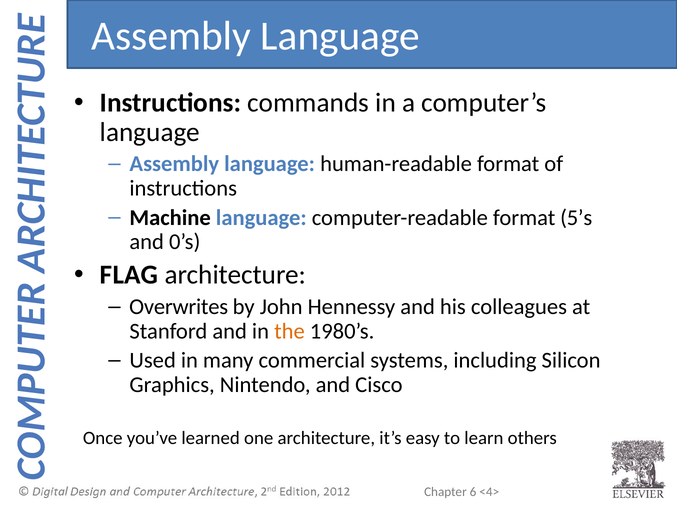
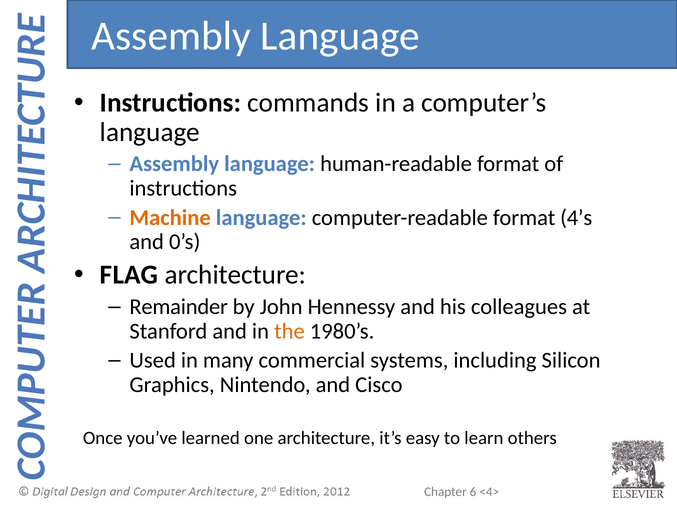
Machine colour: black -> orange
5’s: 5’s -> 4’s
Overwrites: Overwrites -> Remainder
